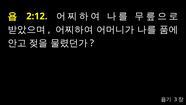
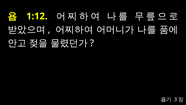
2:12: 2:12 -> 1:12
